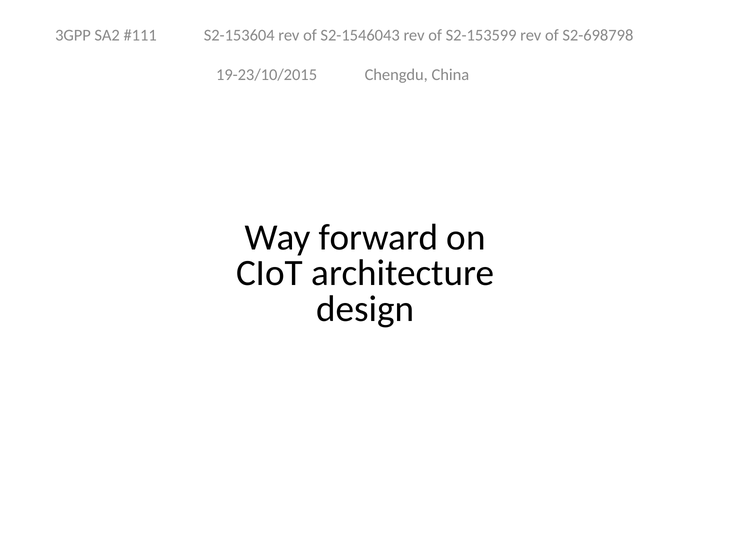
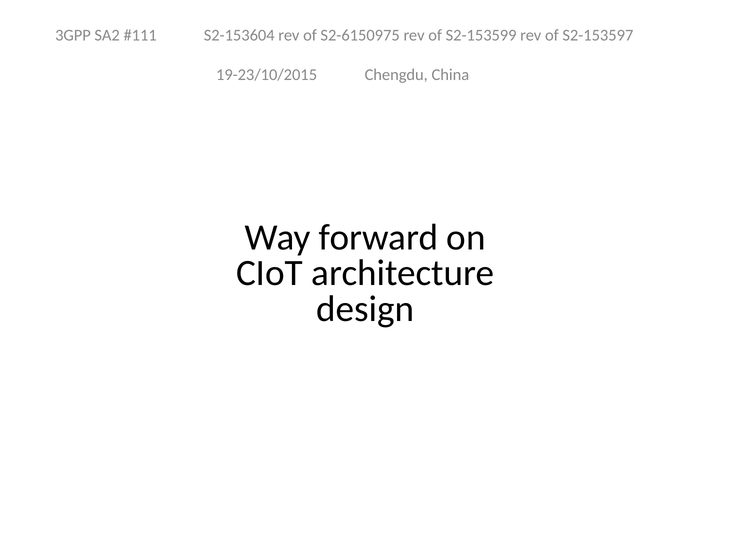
S2-1546043: S2-1546043 -> S2-6150975
S2-698798: S2-698798 -> S2-153597
